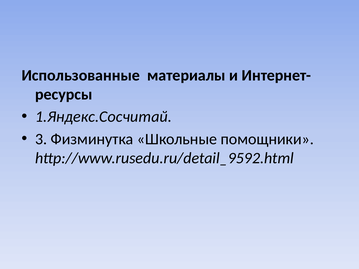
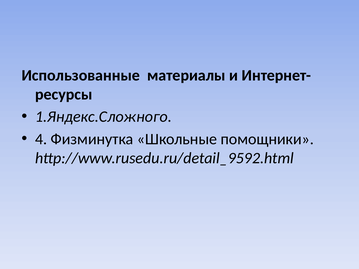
1.Яндекс.Сосчитай: 1.Яндекс.Сосчитай -> 1.Яндекс.Сложного
3: 3 -> 4
